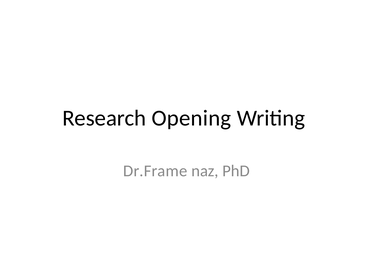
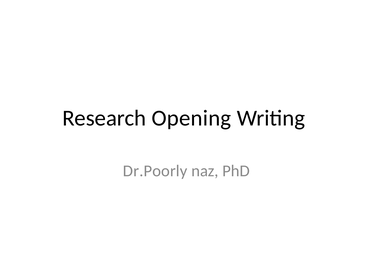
Dr.Frame: Dr.Frame -> Dr.Poorly
